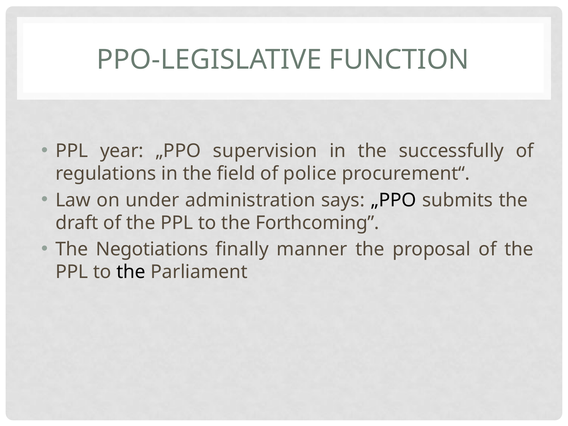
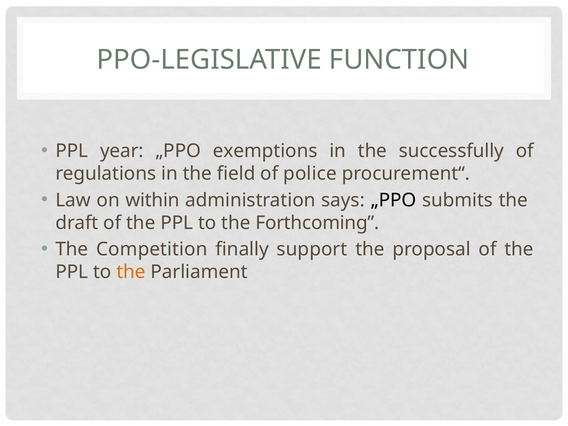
supervision: supervision -> exemptions
under: under -> within
Negotiations: Negotiations -> Competition
manner: manner -> support
the at (131, 272) colour: black -> orange
